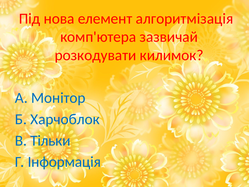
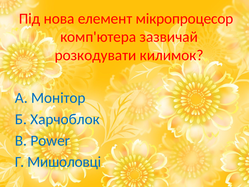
алгоритмізація: алгоритмізація -> мікропроцесор
Тільки: Тільки -> Power
Інформація: Інформація -> Мишоловці
